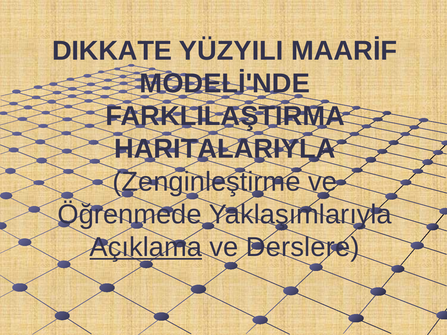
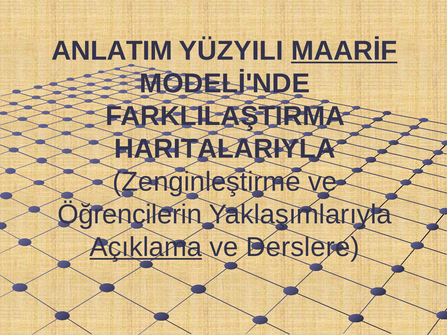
DIKKATE: DIKKATE -> ANLATIM
MAARİF underline: none -> present
Öğrenmede: Öğrenmede -> Öğrencilerin
